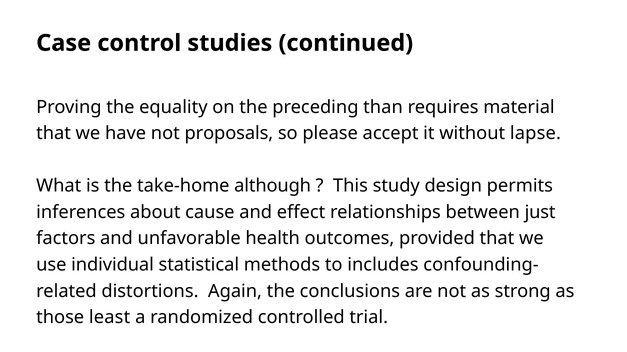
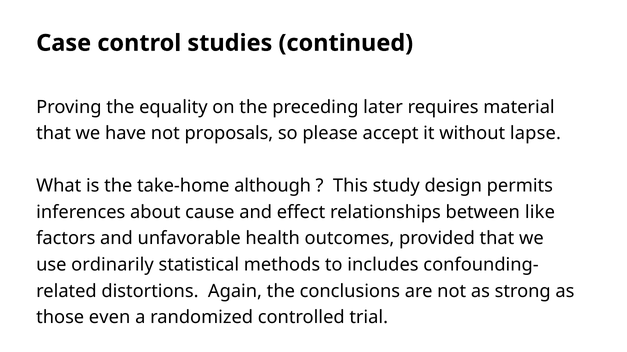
than: than -> later
just: just -> like
individual: individual -> ordinarily
least: least -> even
